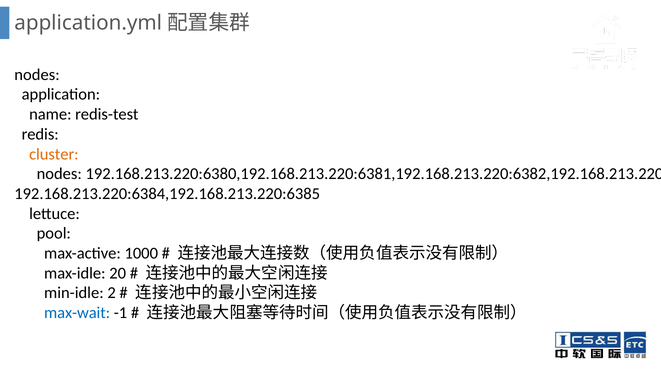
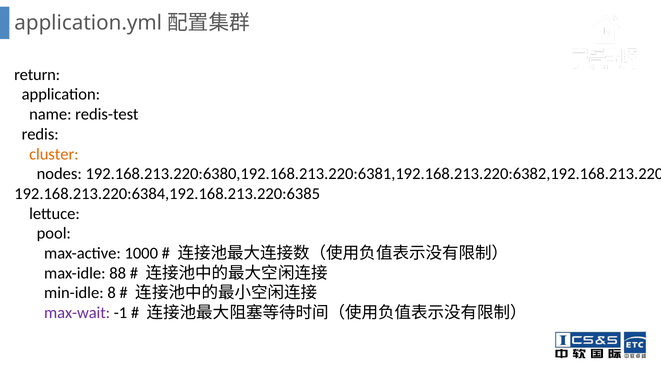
nodes at (37, 75): nodes -> return
20: 20 -> 88
2: 2 -> 8
max-wait colour: blue -> purple
